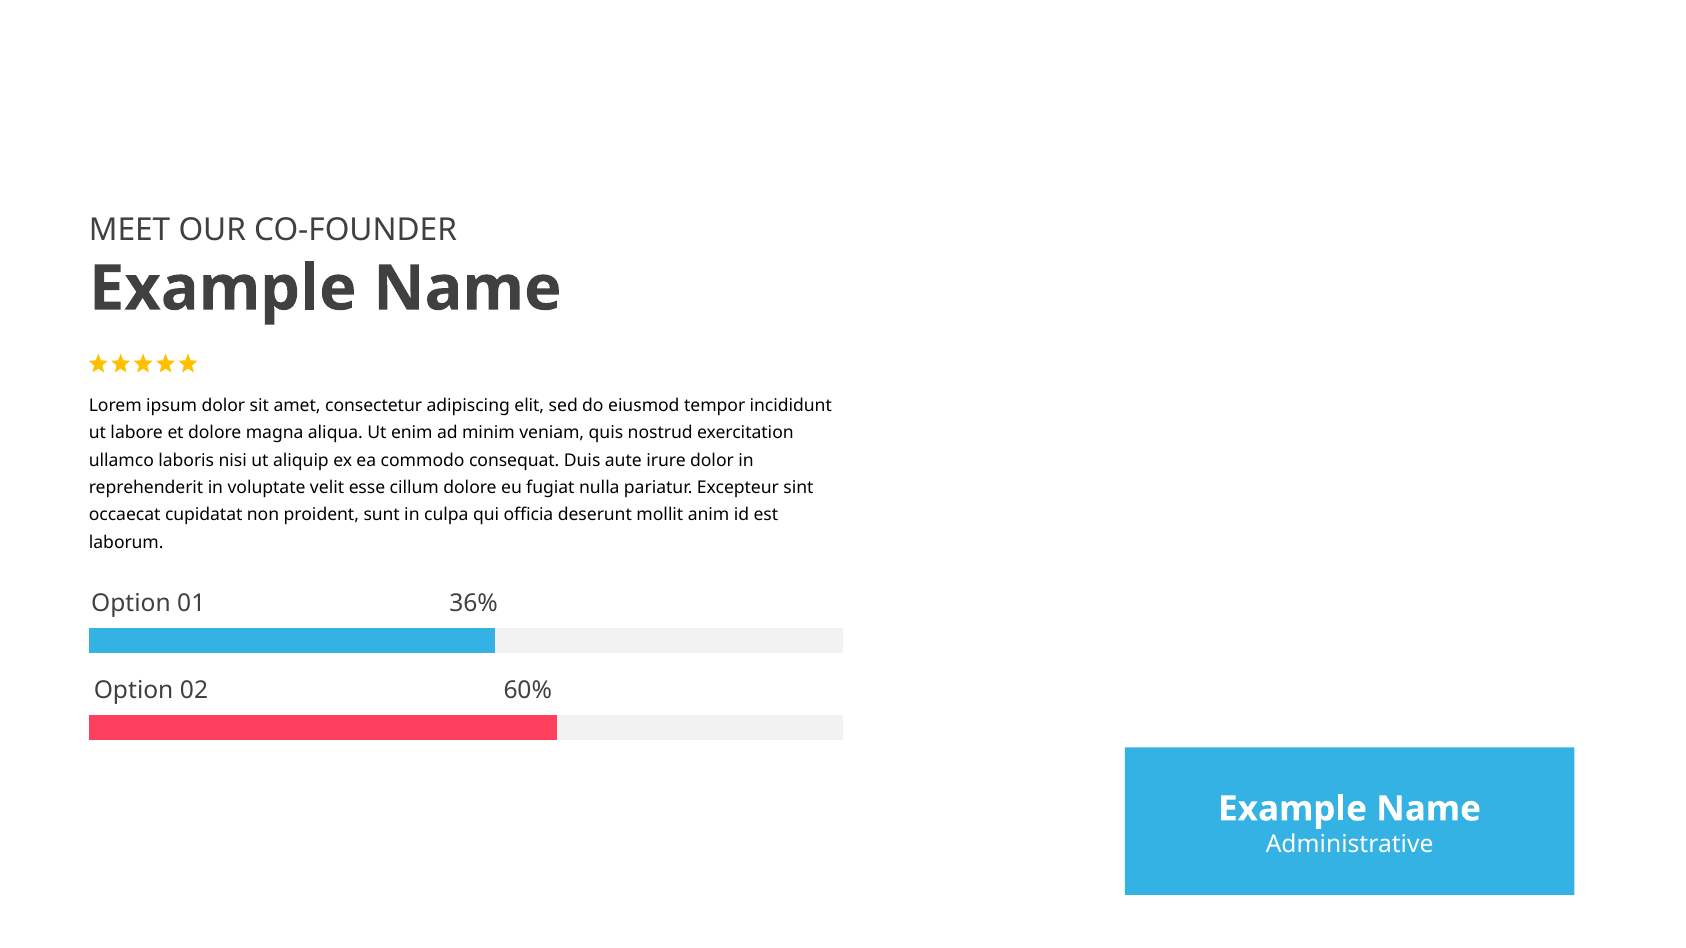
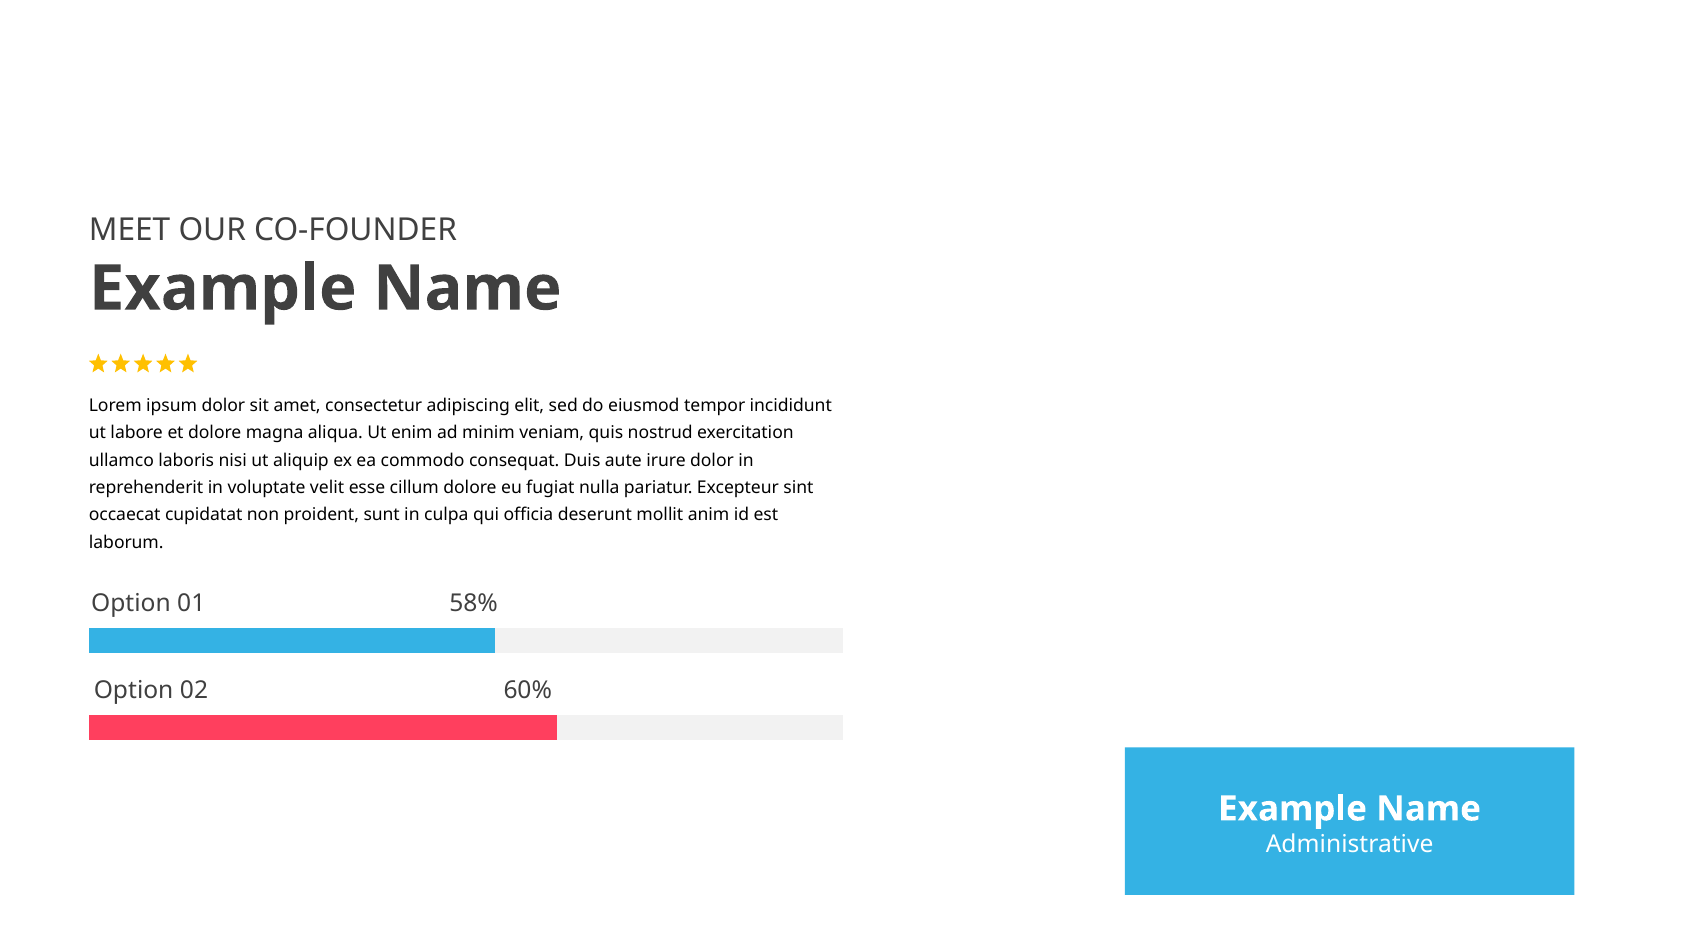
36%: 36% -> 58%
